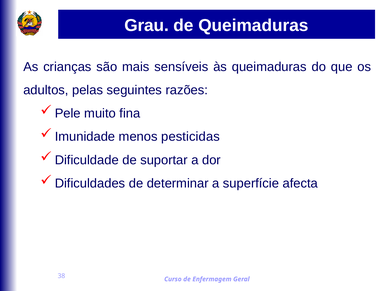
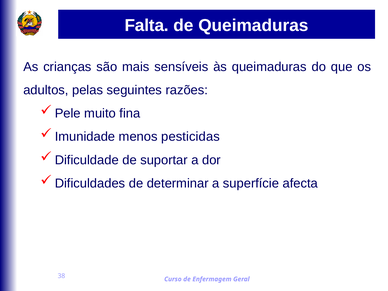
Grau: Grau -> Falta
